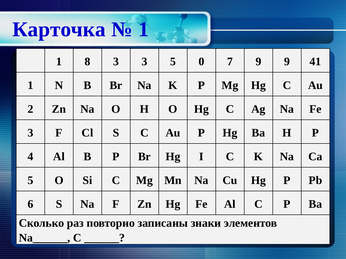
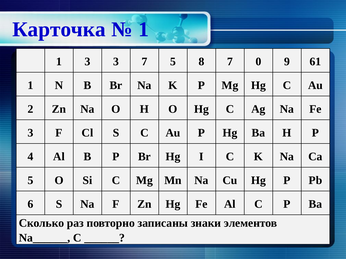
1 8: 8 -> 3
3 3: 3 -> 7
0: 0 -> 8
7 9: 9 -> 0
41: 41 -> 61
